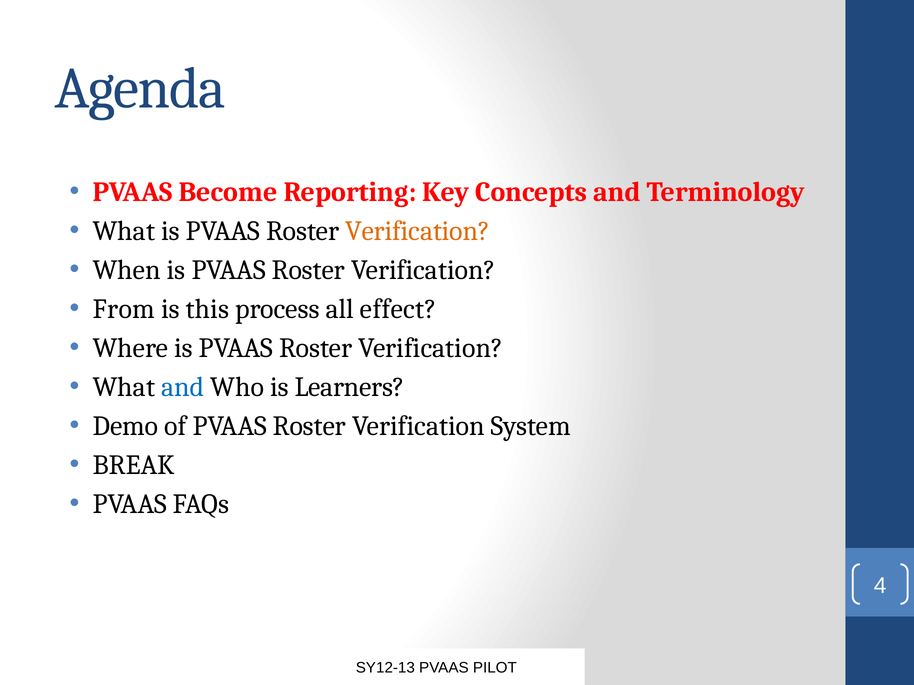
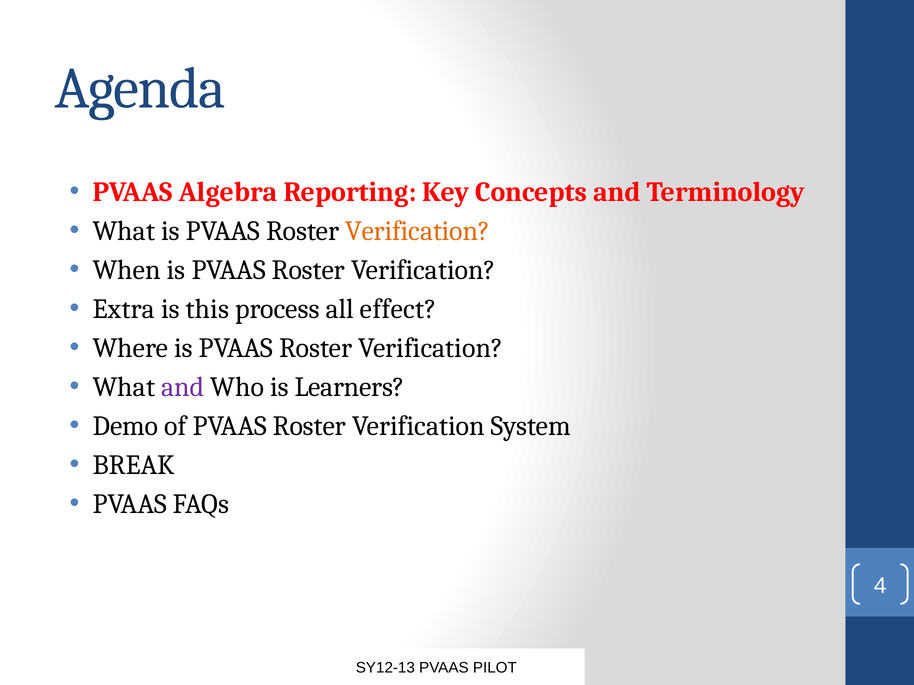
Become: Become -> Algebra
From: From -> Extra
and at (183, 387) colour: blue -> purple
